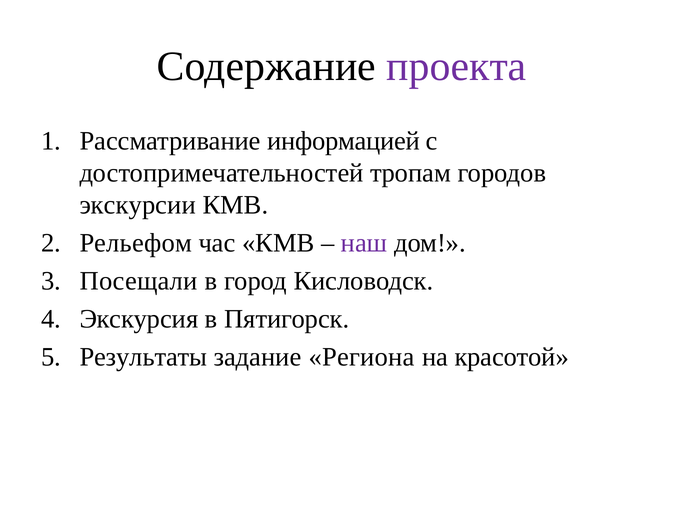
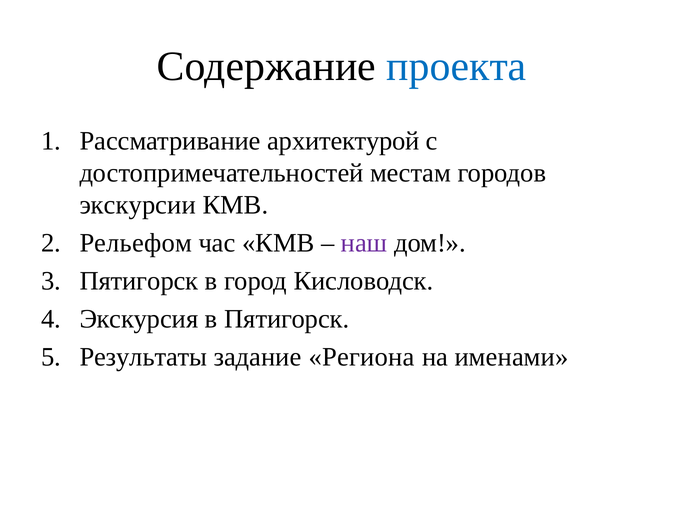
проекта colour: purple -> blue
информацией: информацией -> архитектурой
тропам: тропам -> местам
Посещали at (139, 281): Посещали -> Пятигорск
красотой: красотой -> именами
